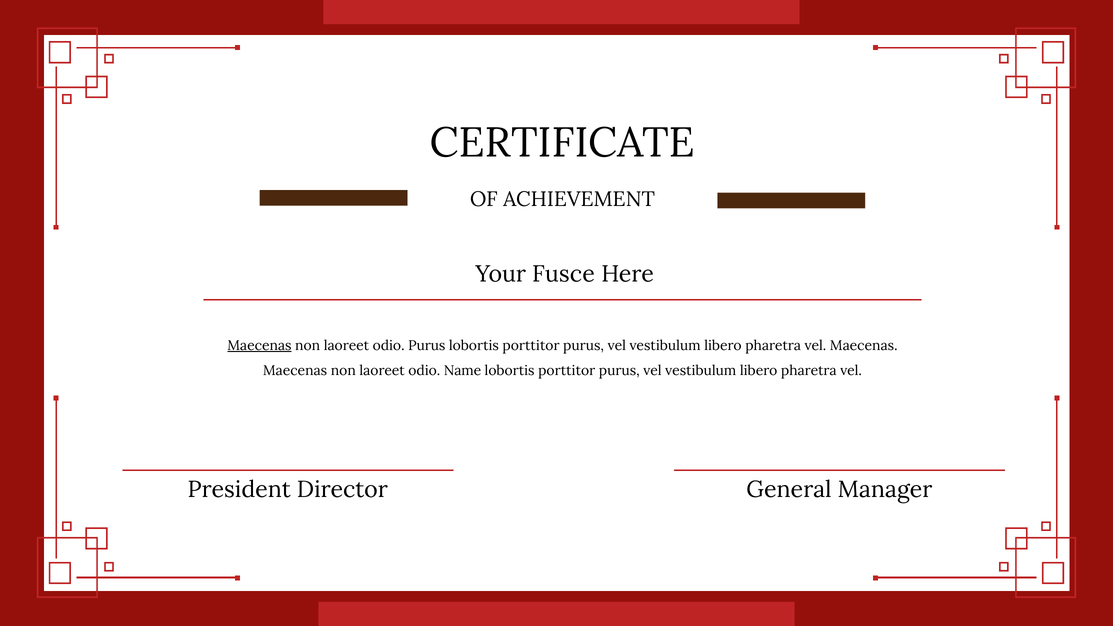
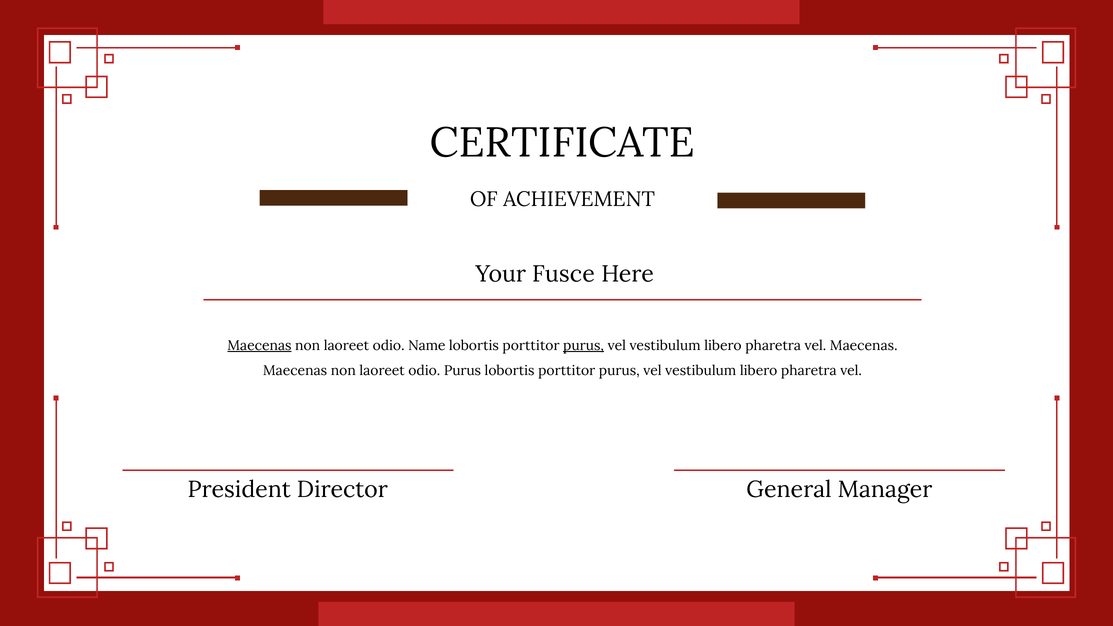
odio Purus: Purus -> Name
purus at (584, 346) underline: none -> present
odio Name: Name -> Purus
